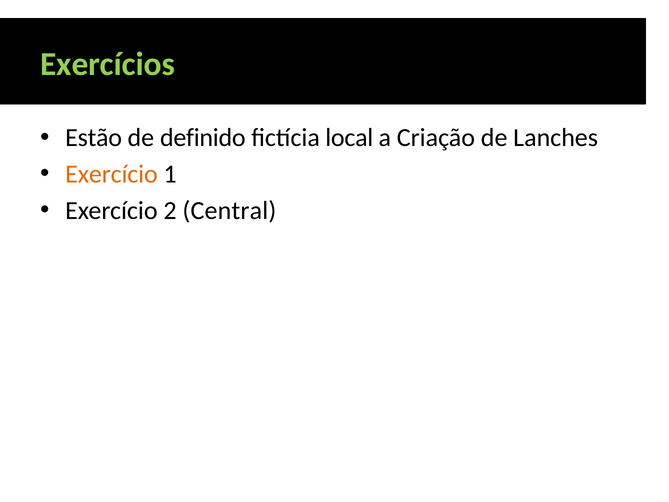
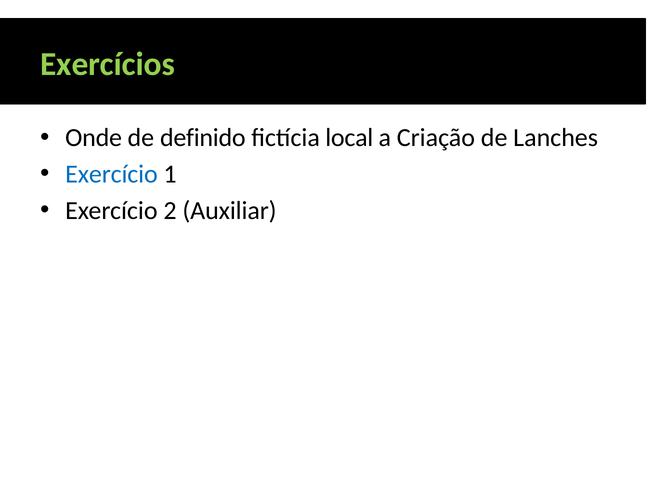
Estão: Estão -> Onde
Exercício at (112, 174) colour: orange -> blue
Central: Central -> Auxiliar
